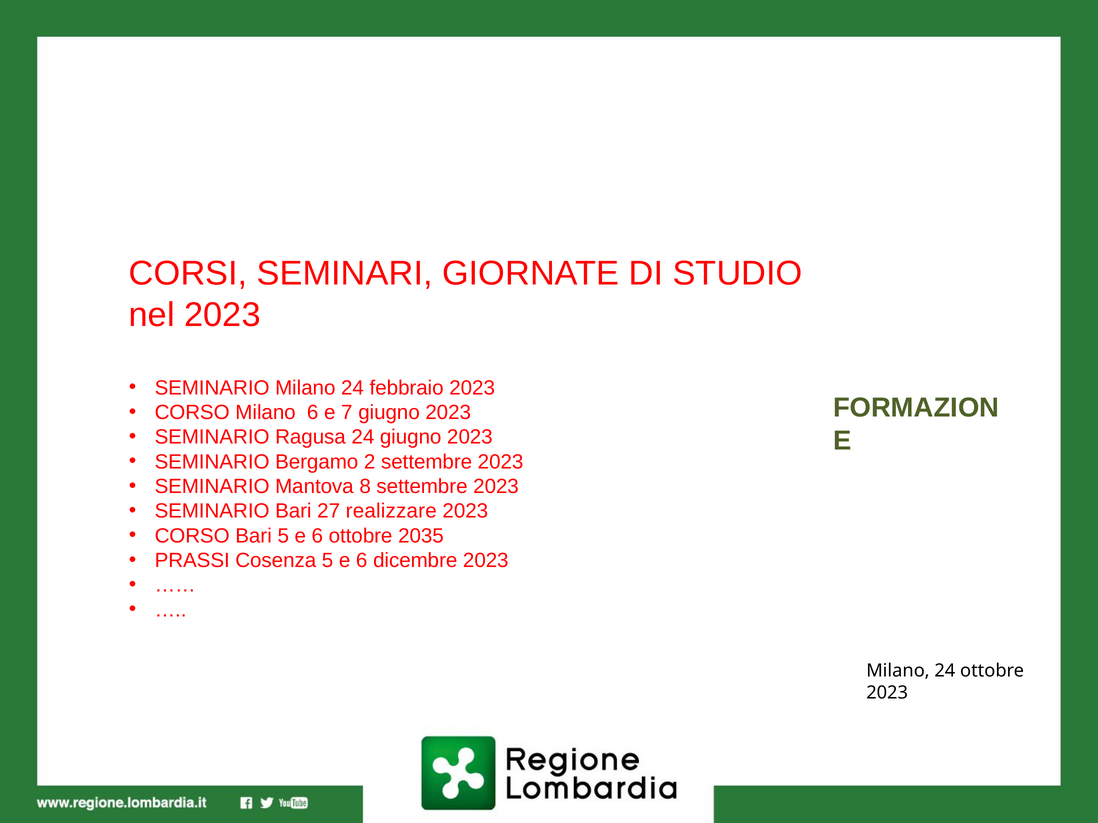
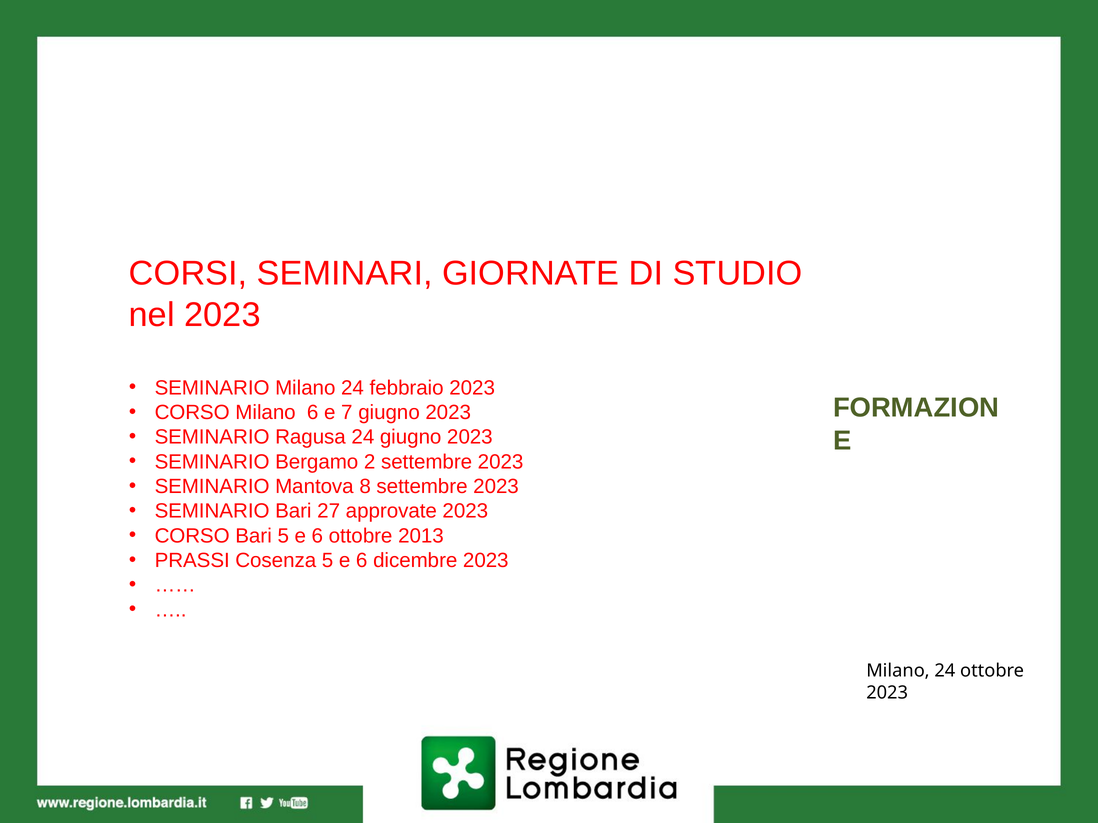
realizzare: realizzare -> approvate
2035: 2035 -> 2013
